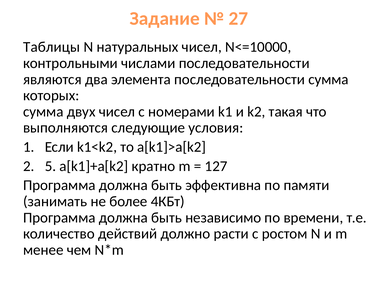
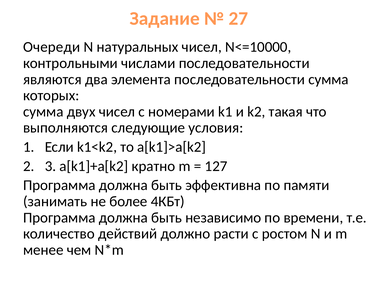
Таблицы: Таблицы -> Очереди
5: 5 -> 3
